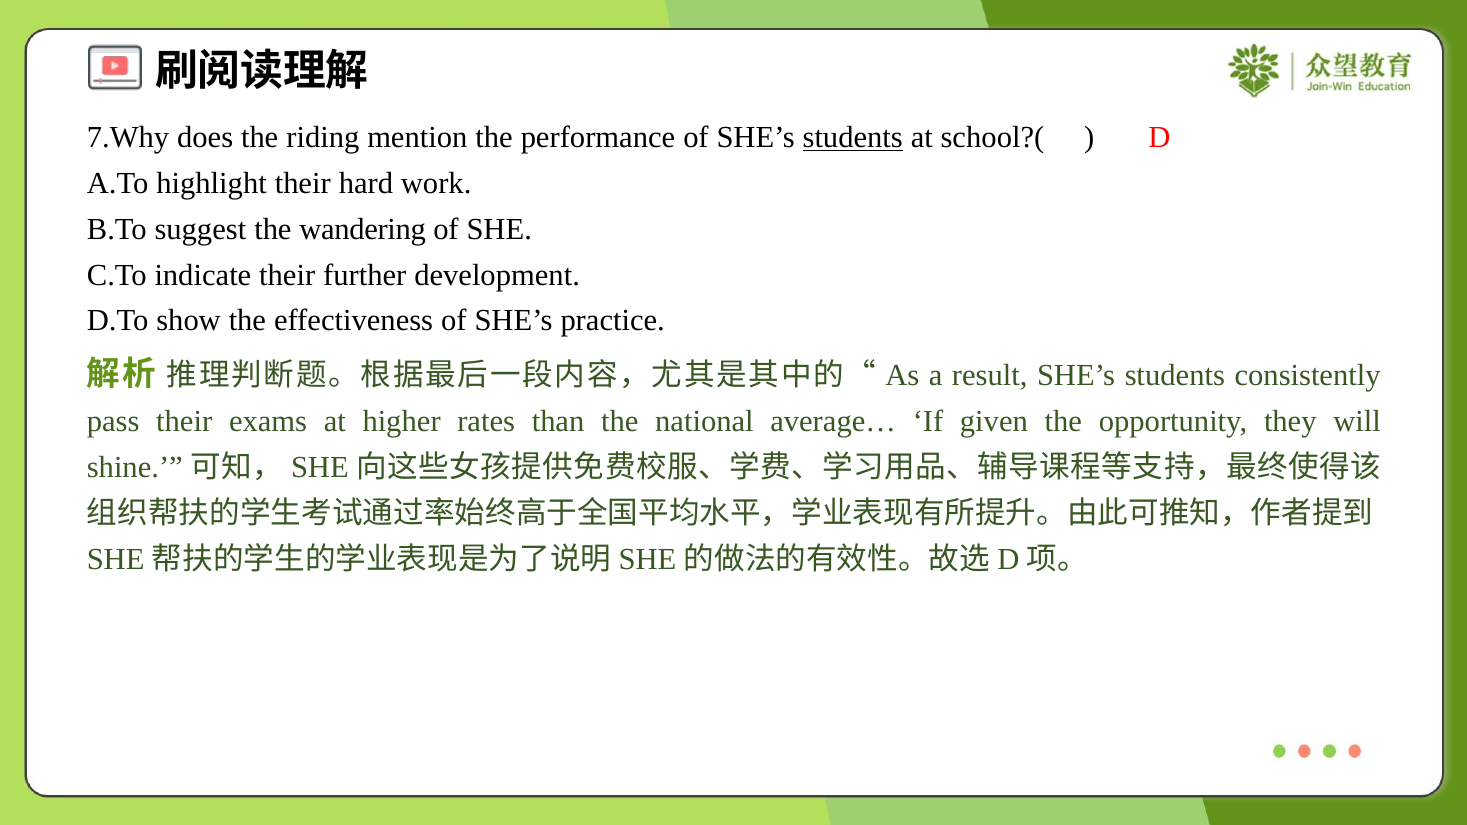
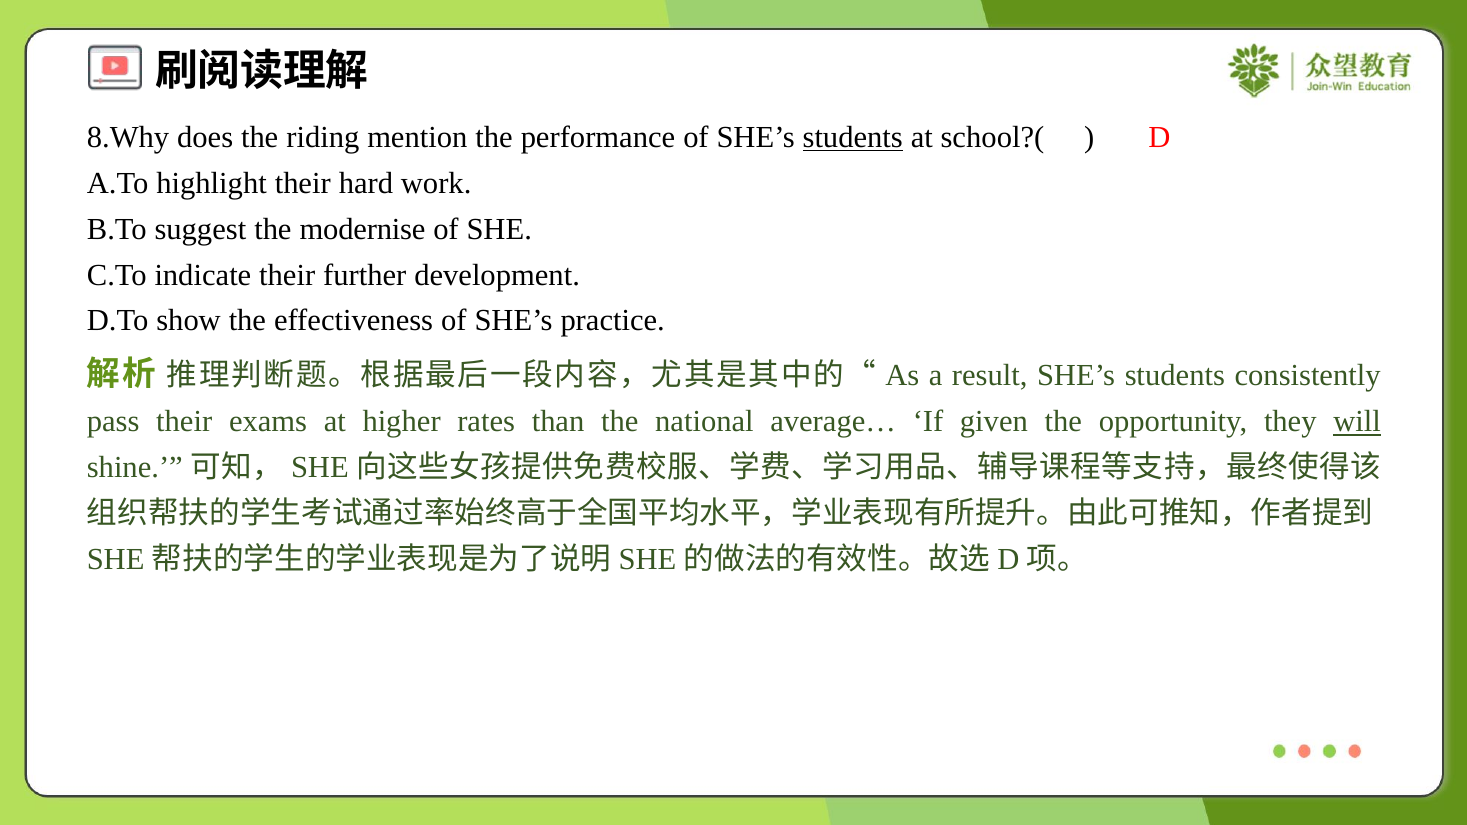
7.Why: 7.Why -> 8.Why
wandering: wandering -> modernise
will underline: none -> present
